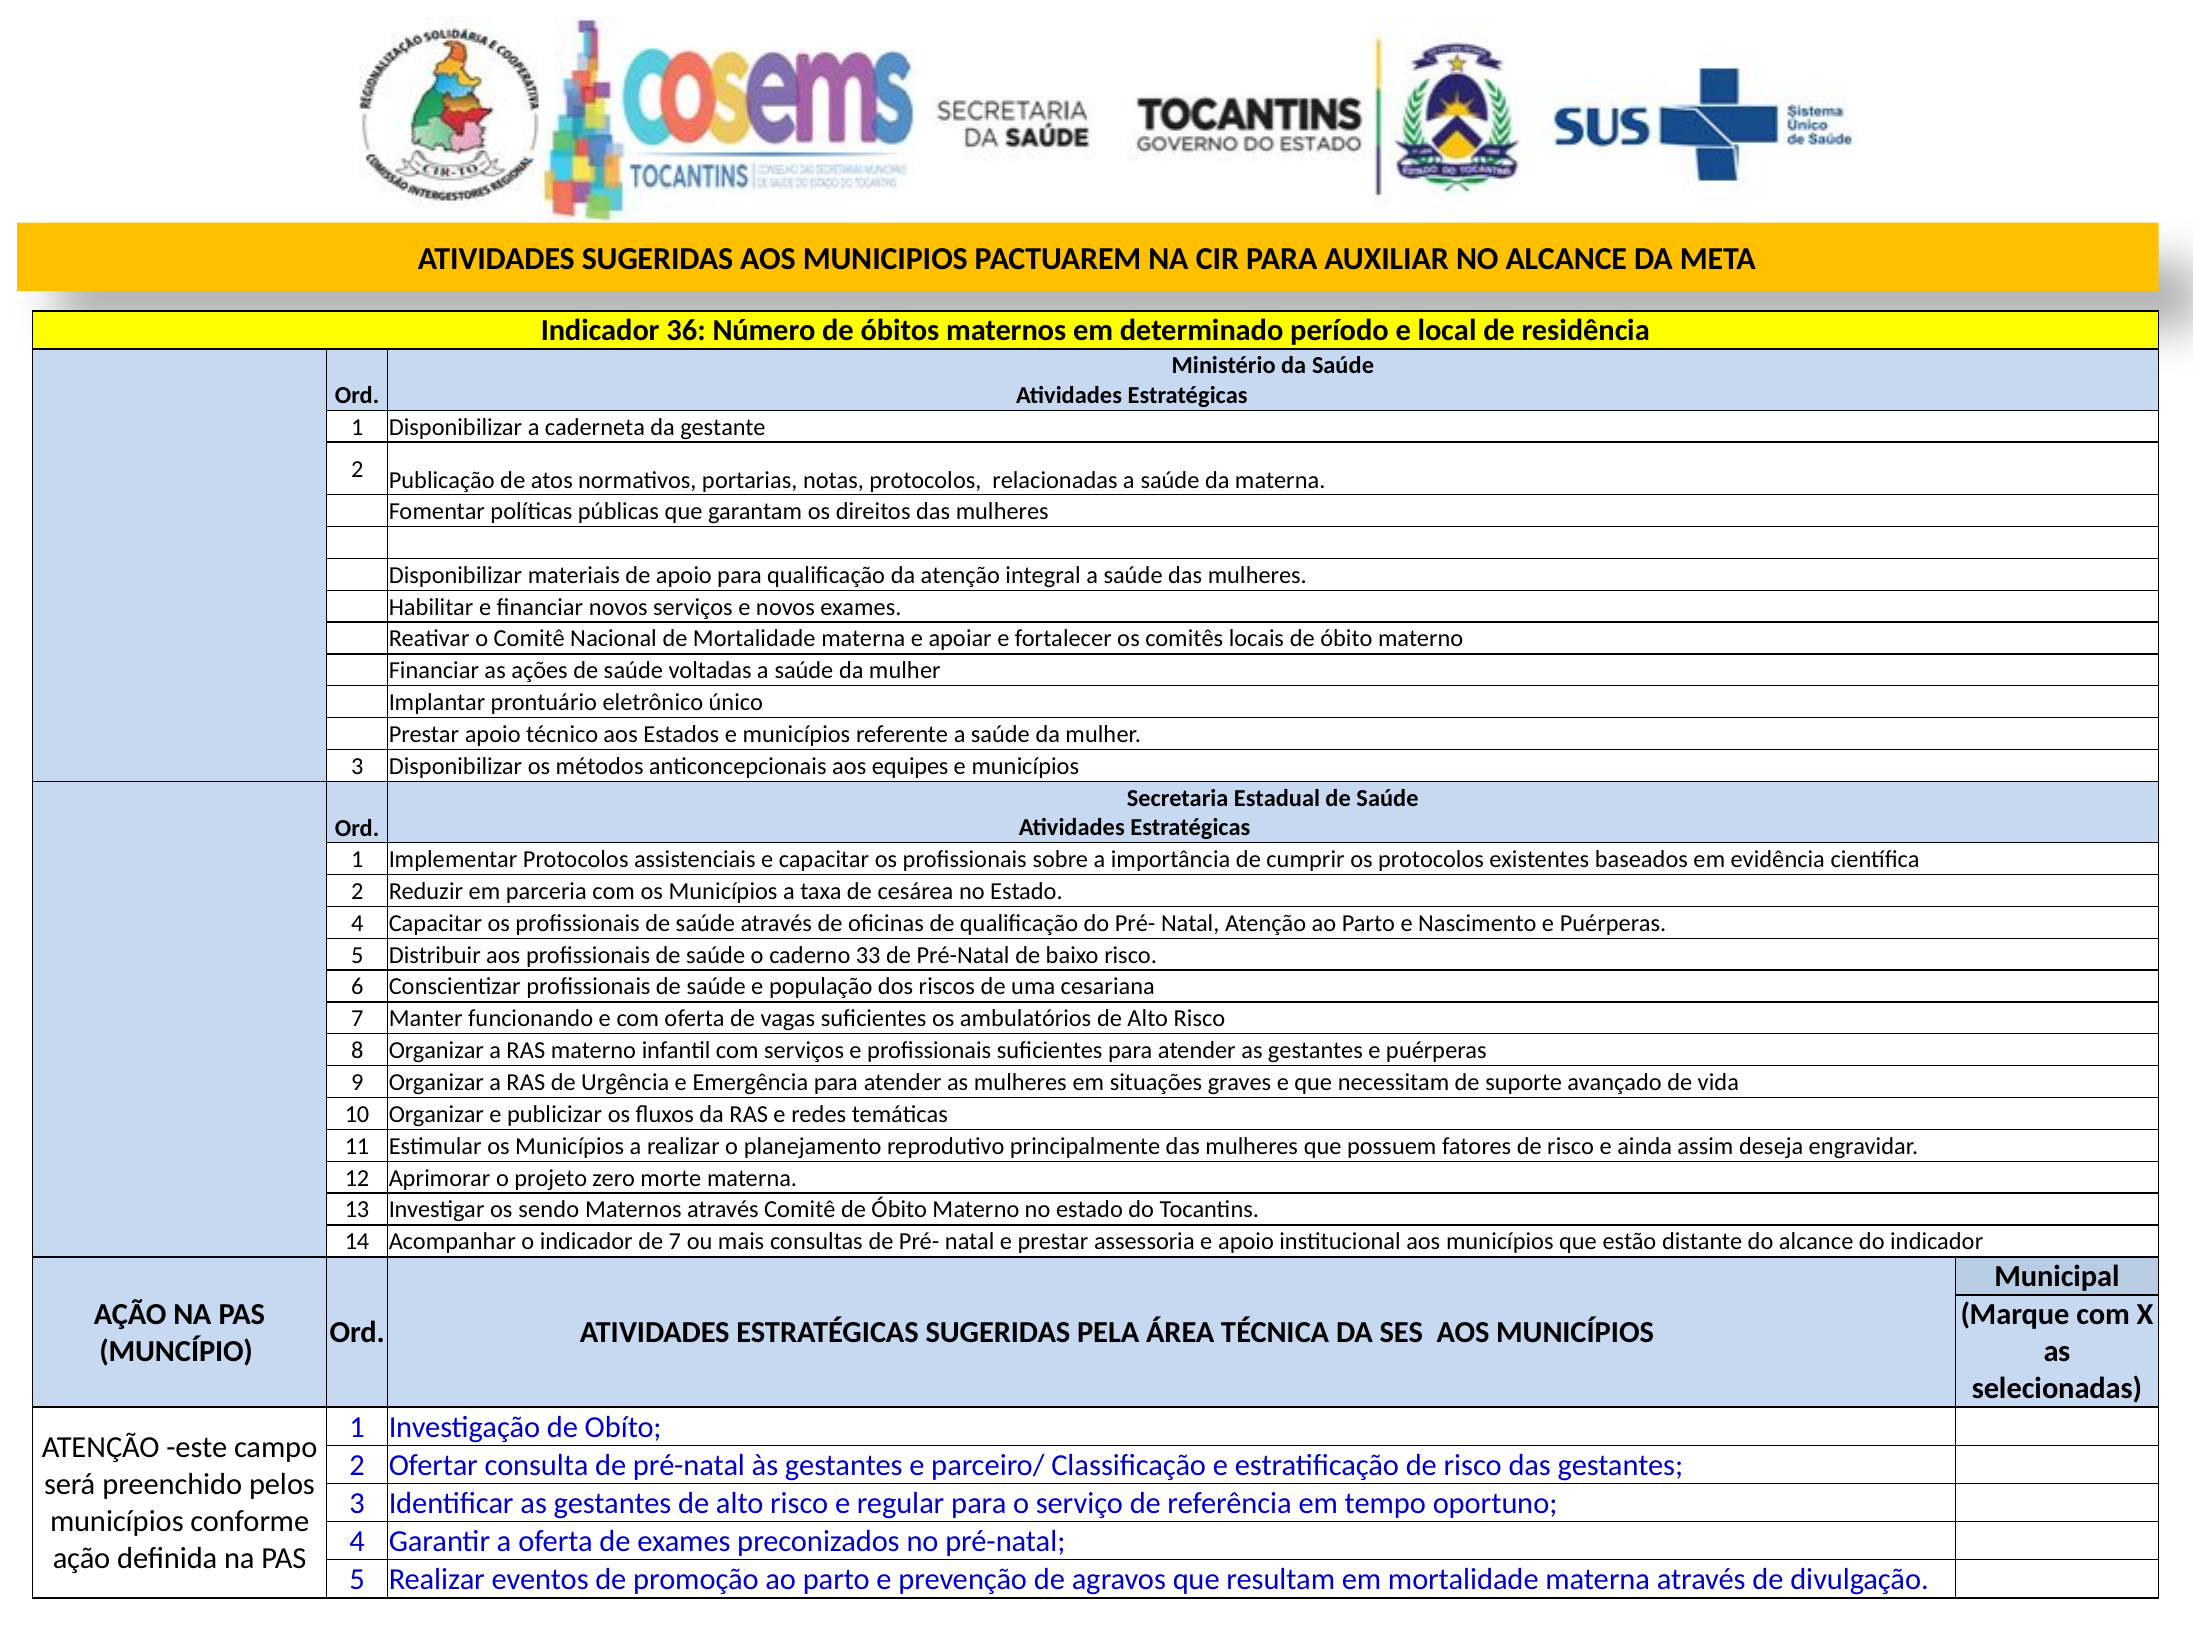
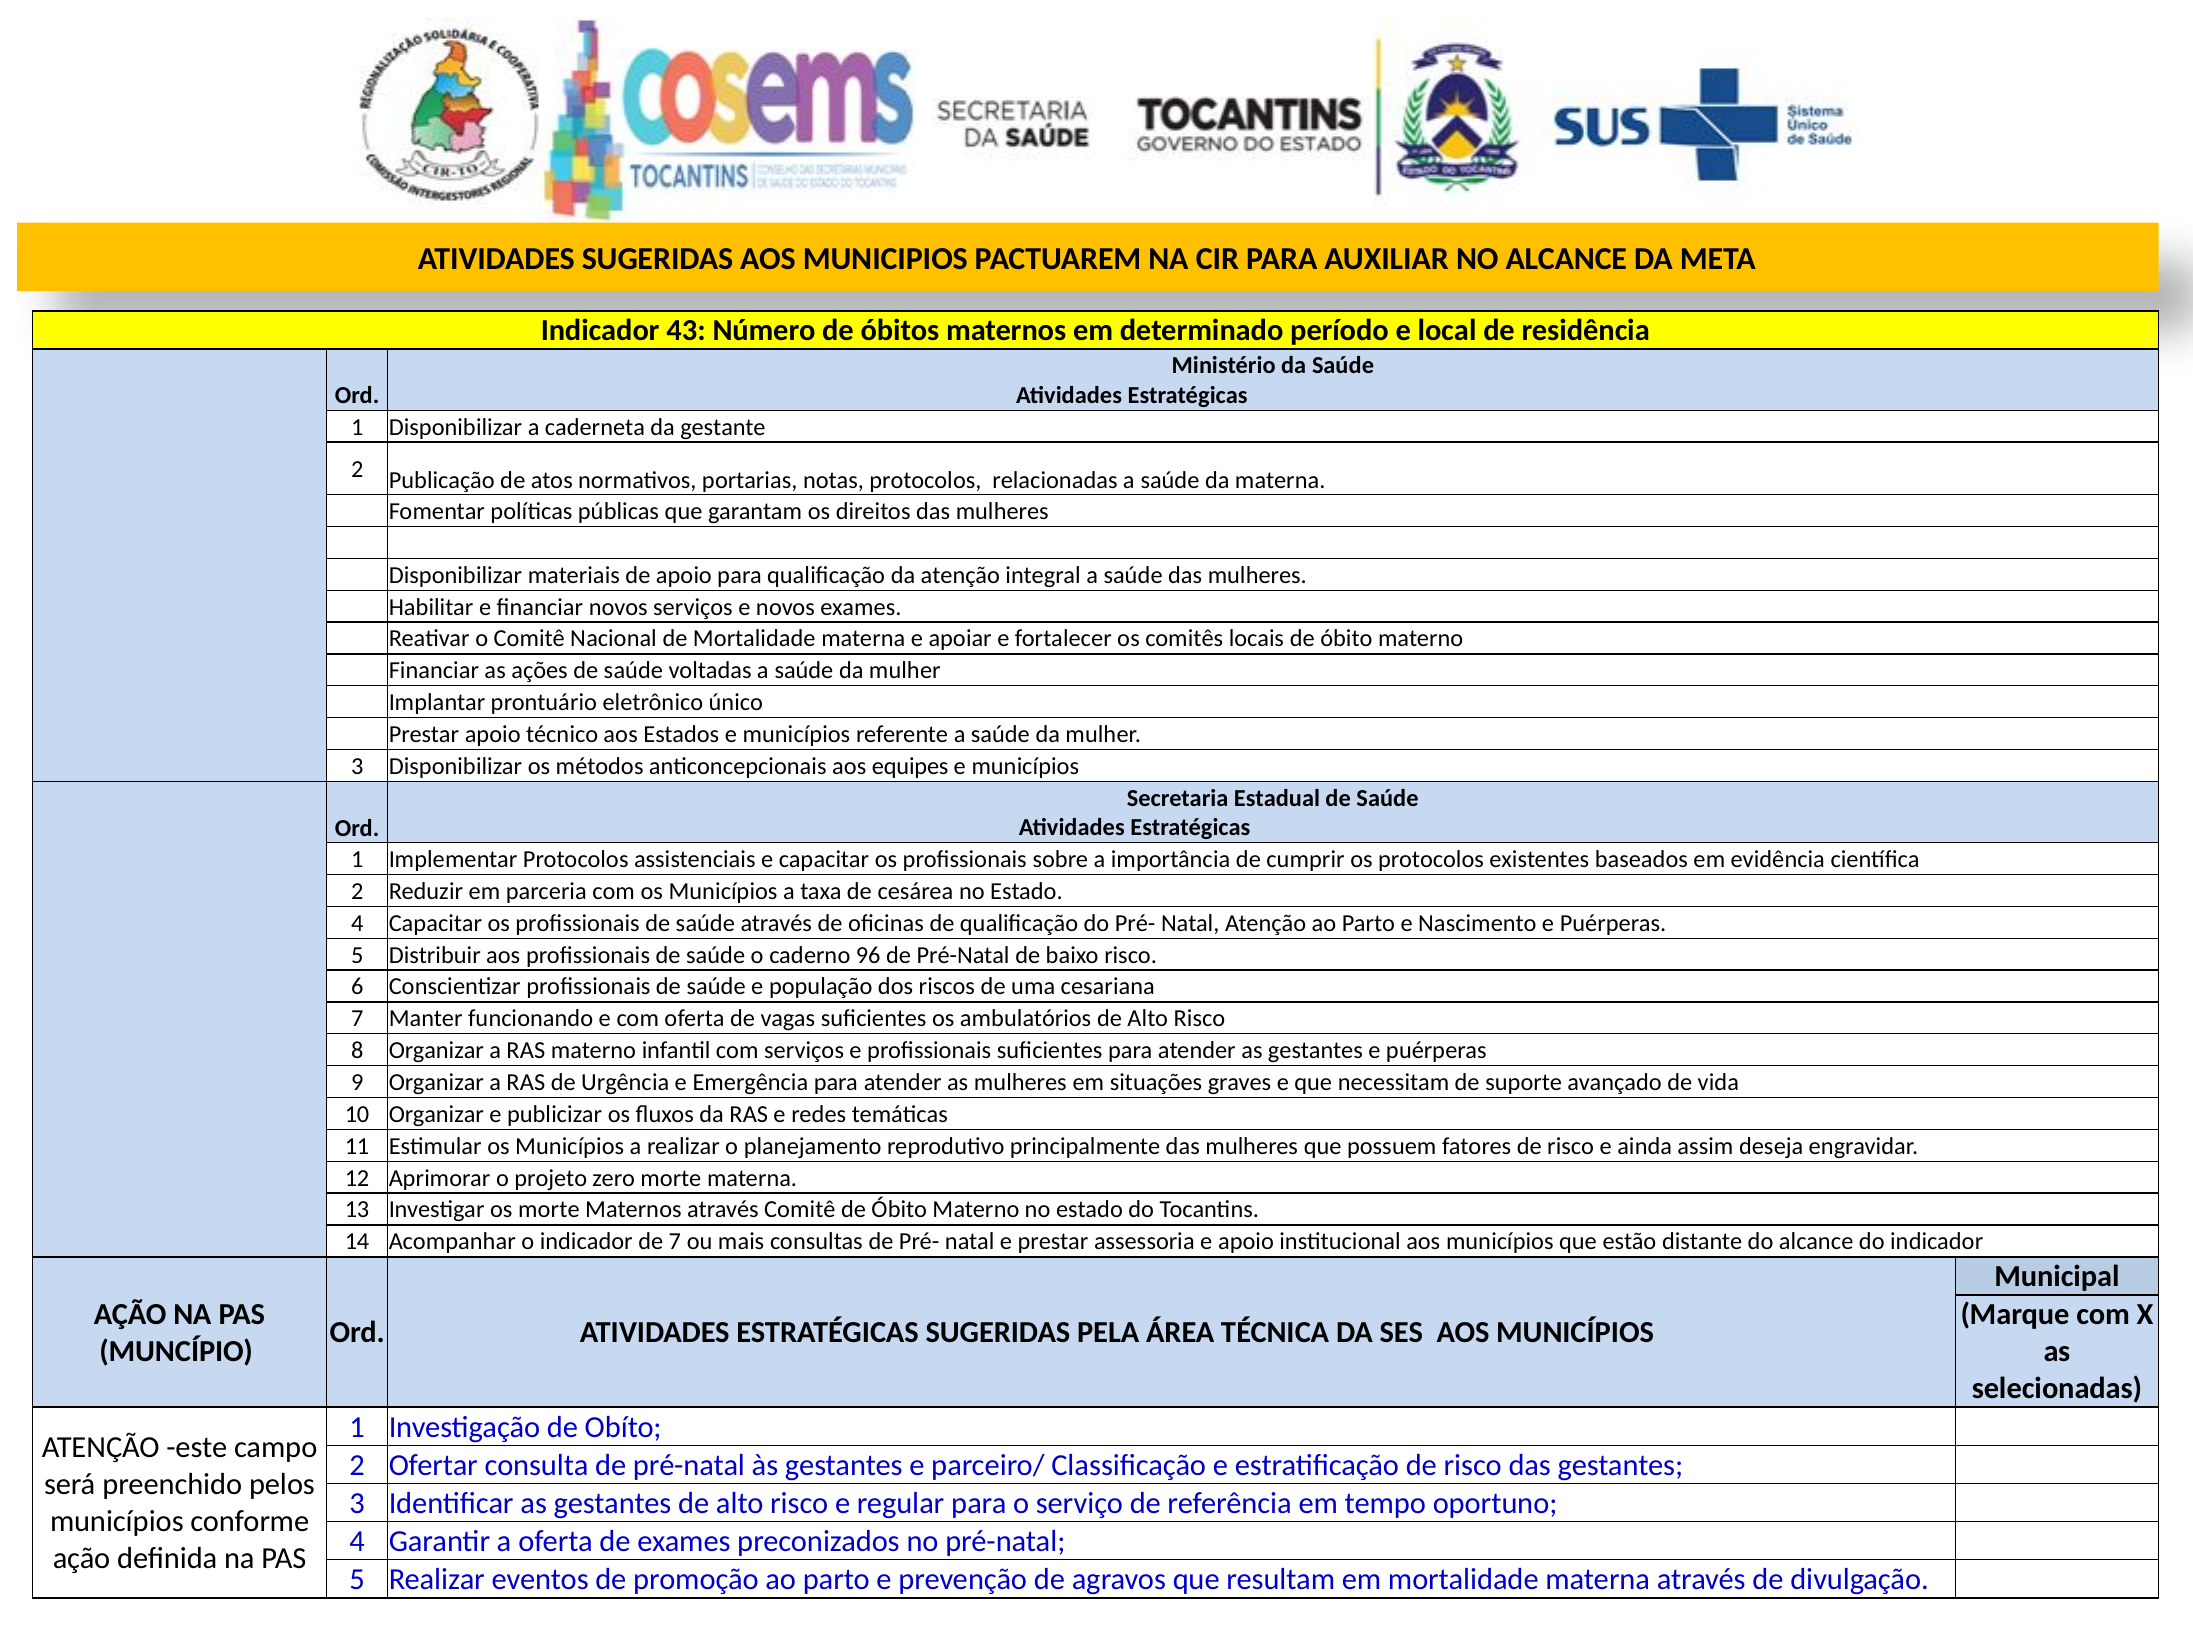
36: 36 -> 43
33: 33 -> 96
os sendo: sendo -> morte
